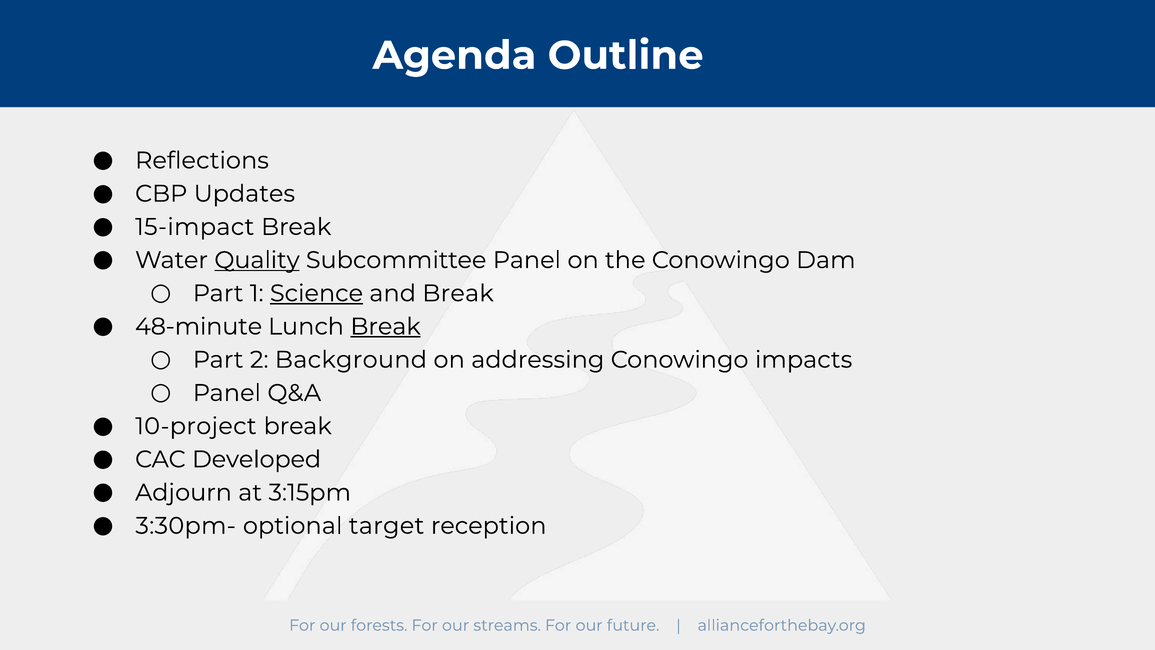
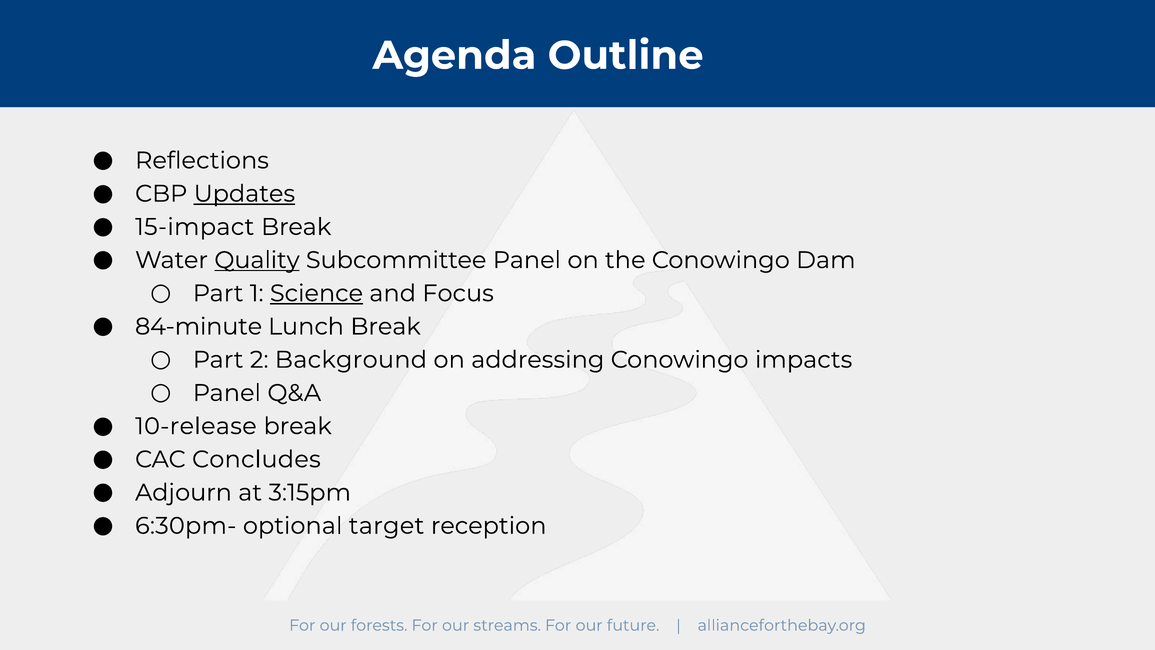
Updates underline: none -> present
and Break: Break -> Focus
48-minute: 48-minute -> 84-minute
Break at (386, 326) underline: present -> none
10-project: 10-project -> 10-release
Developed: Developed -> Concludes
3:30pm-: 3:30pm- -> 6:30pm-
